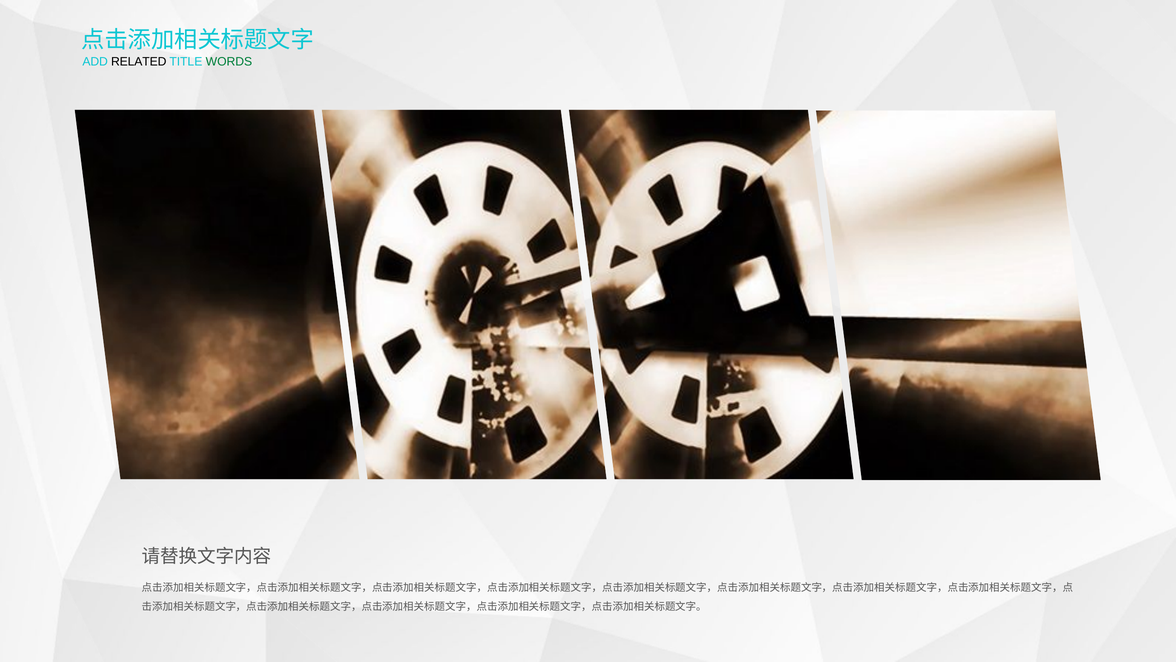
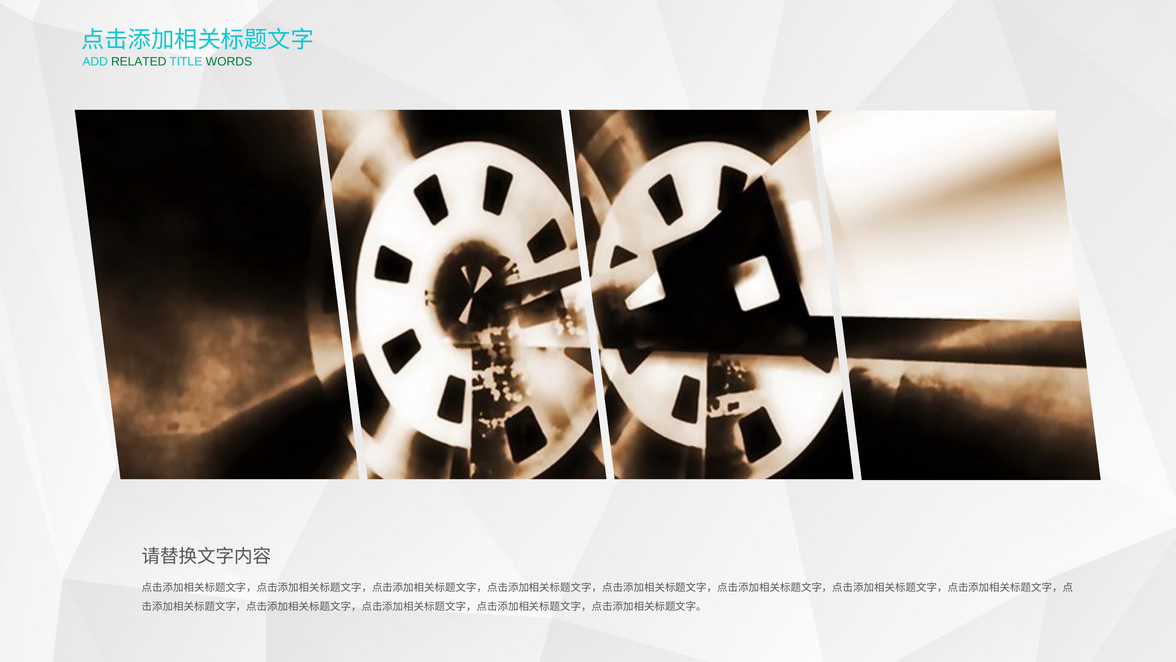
RELATED colour: black -> green
